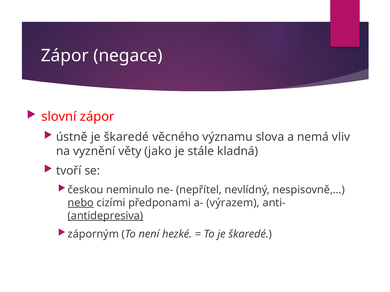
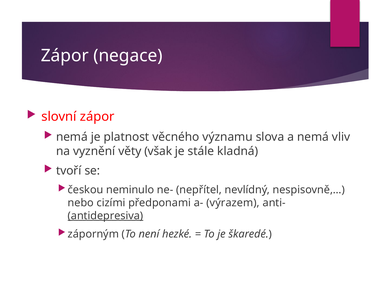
ústně at (72, 137): ústně -> nemá
škaredé at (126, 137): škaredé -> platnost
jako: jako -> však
nebo underline: present -> none
